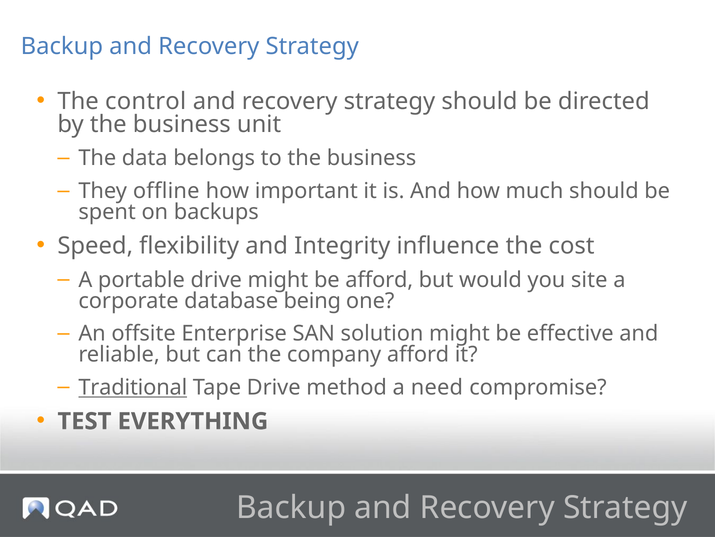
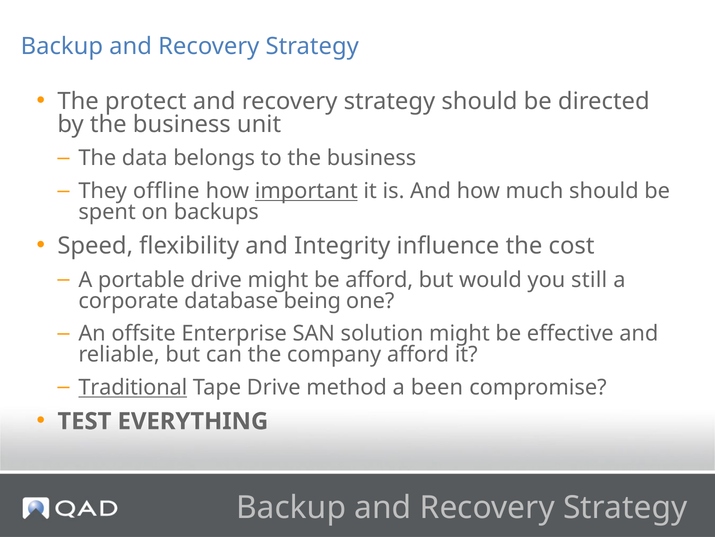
control: control -> protect
important underline: none -> present
site: site -> still
need: need -> been
